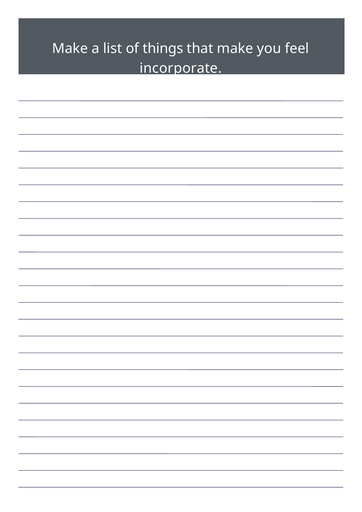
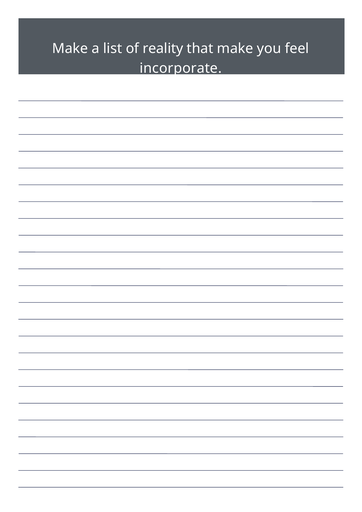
things: things -> reality
